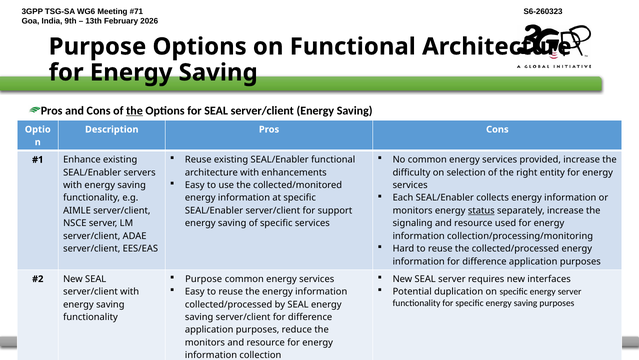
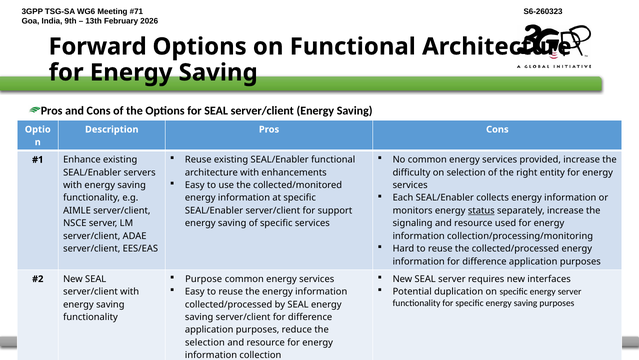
Purpose at (97, 47): Purpose -> Forward
the at (134, 110) underline: present -> none
monitors at (205, 342): monitors -> selection
